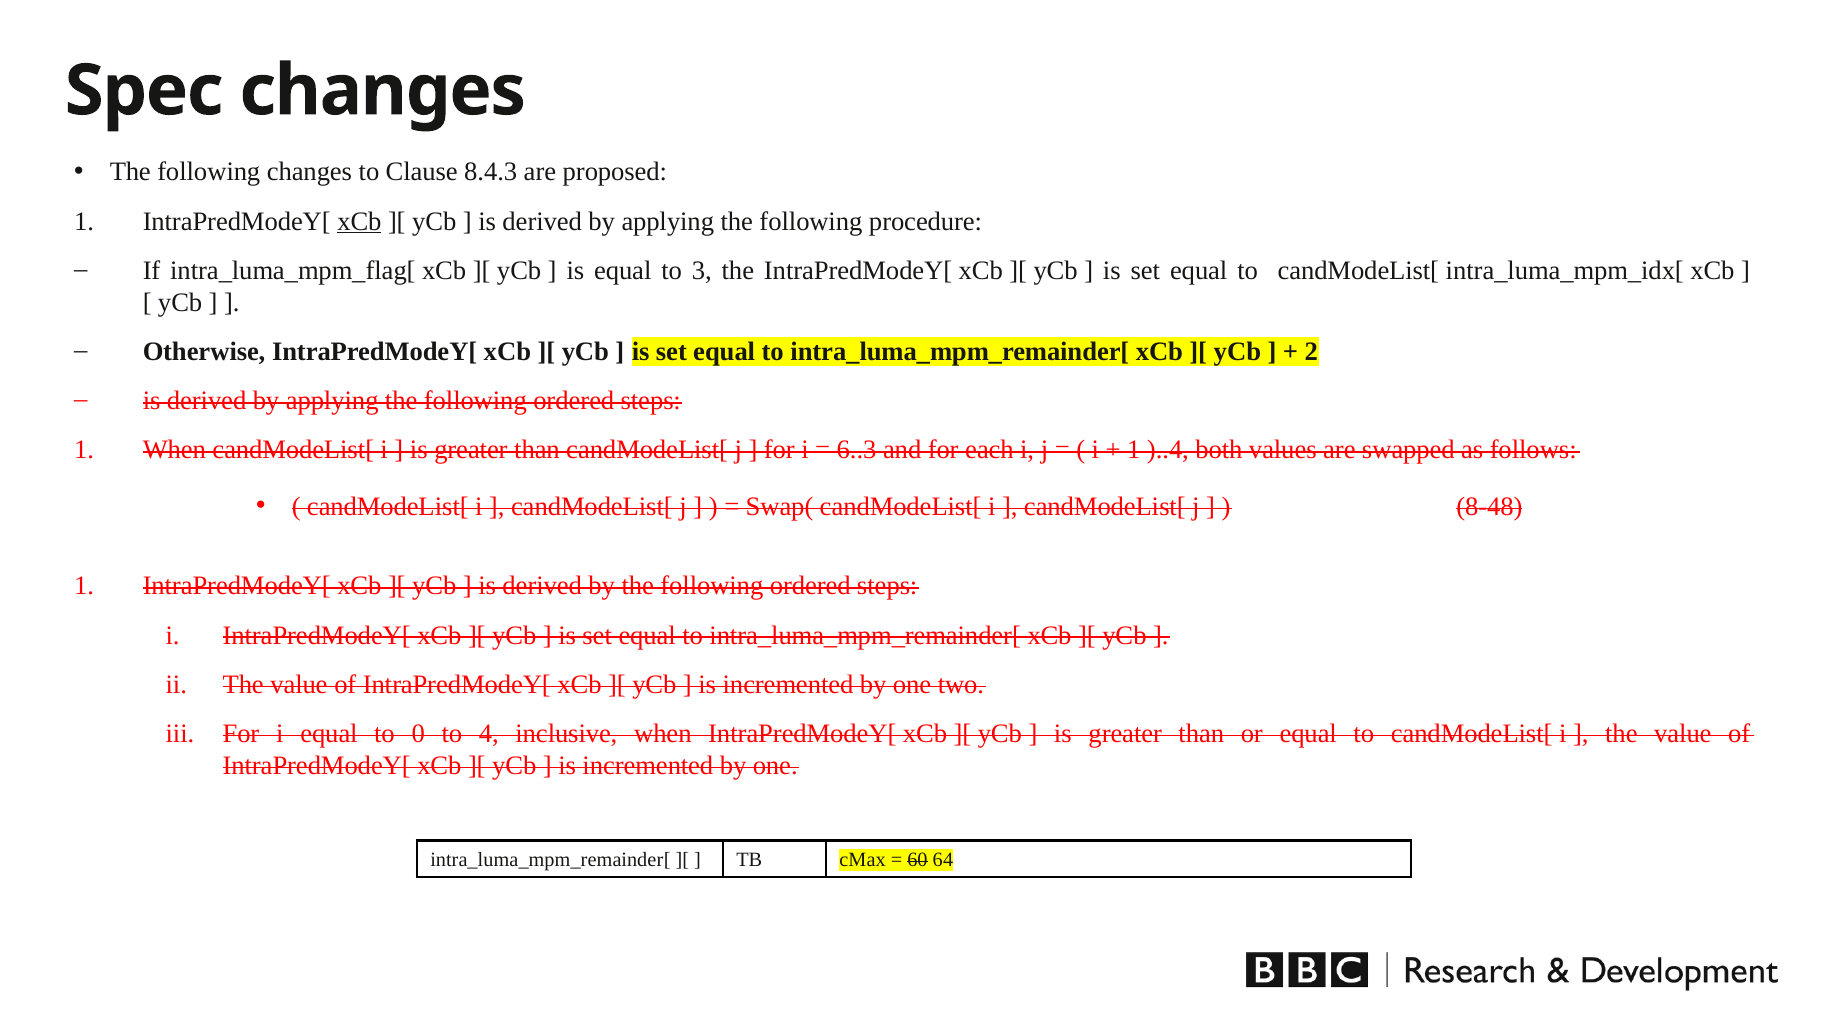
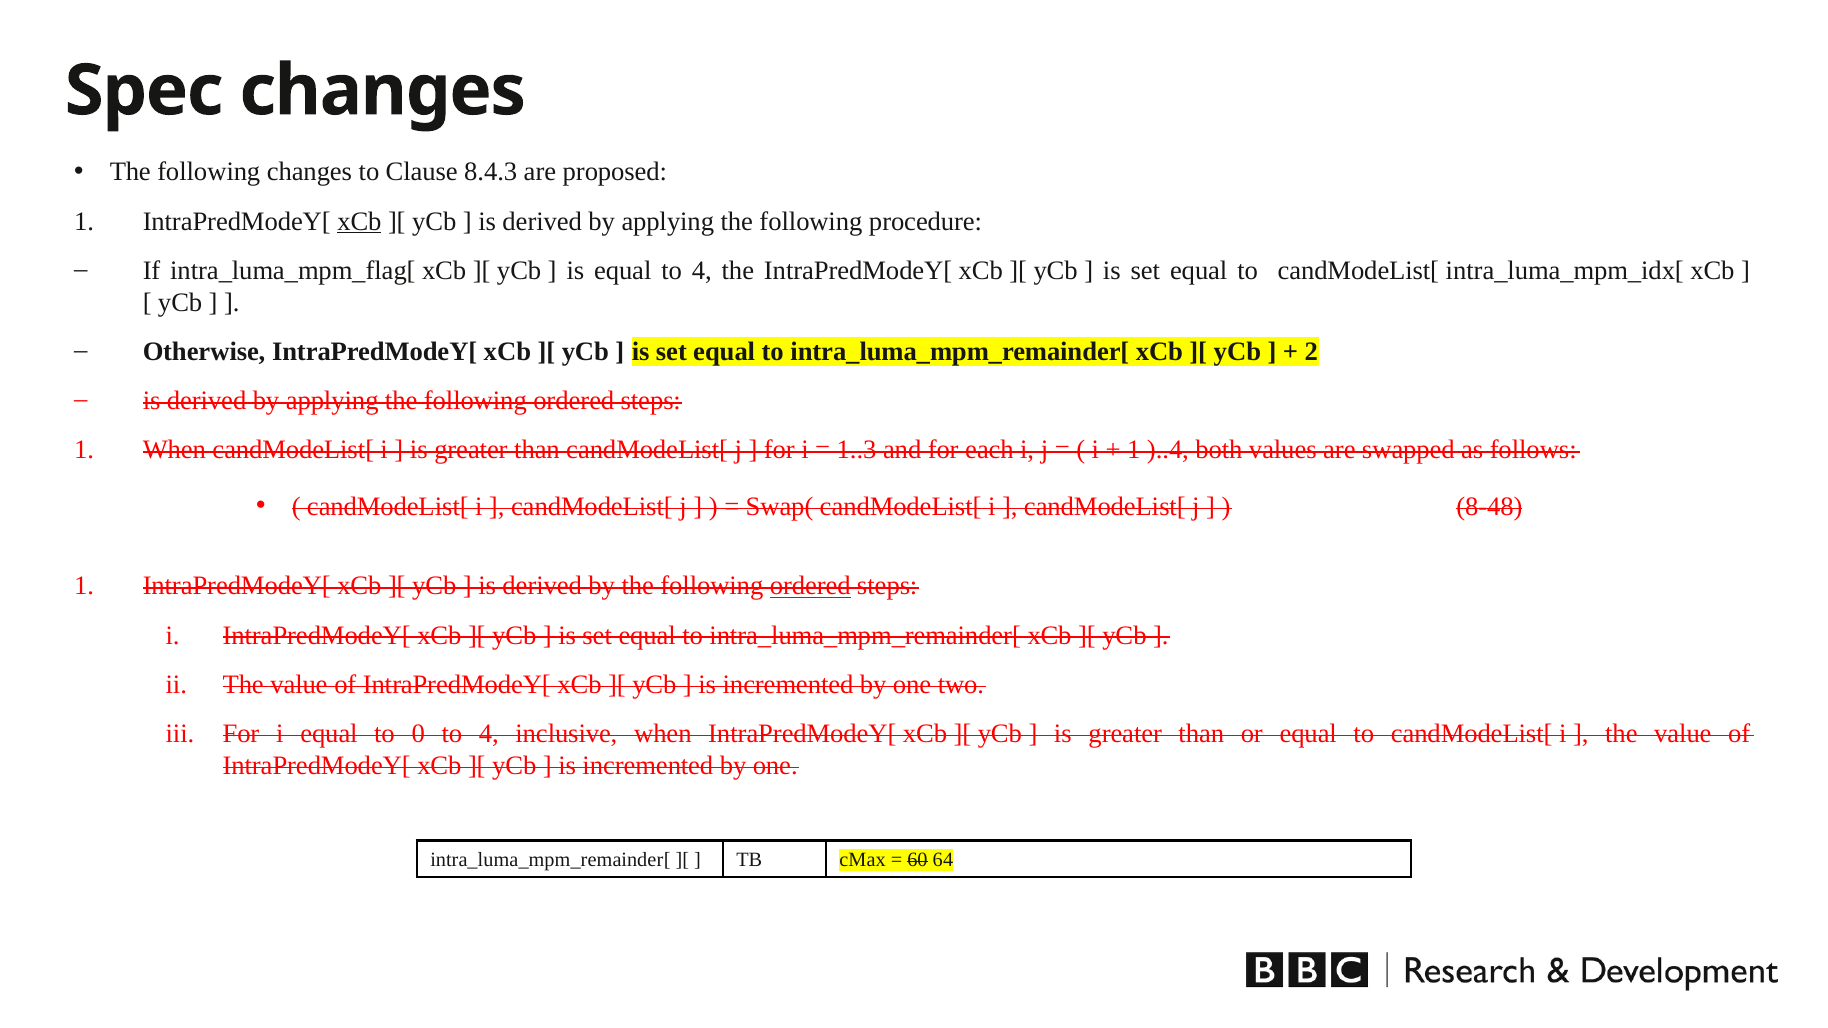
equal to 3: 3 -> 4
6..3: 6..3 -> 1..3
ordered at (810, 586) underline: none -> present
